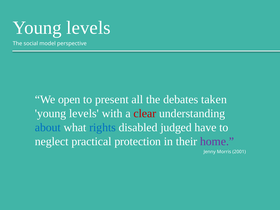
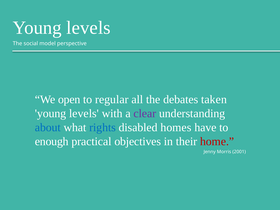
present: present -> regular
clear colour: red -> purple
judged: judged -> homes
neglect: neglect -> enough
protection: protection -> objectives
home colour: purple -> red
